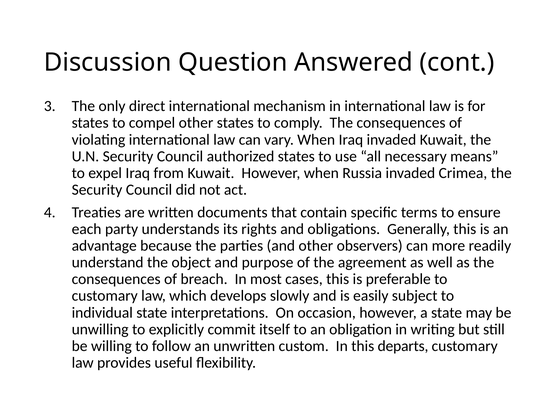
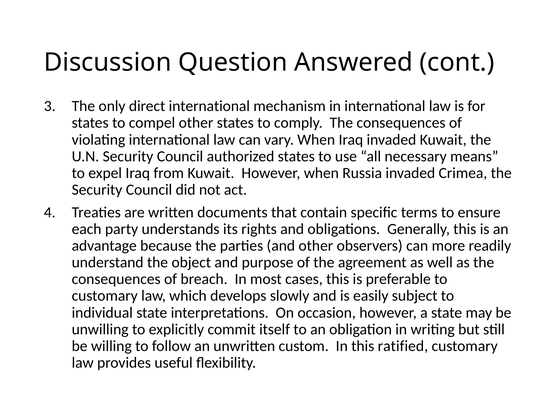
departs: departs -> ratified
